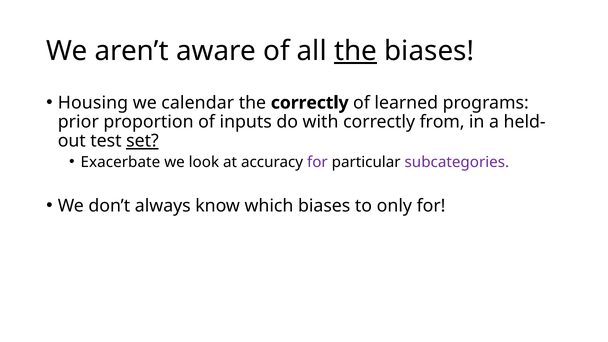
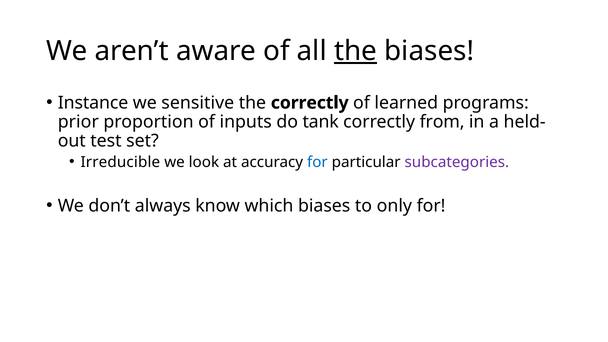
Housing: Housing -> Instance
calendar: calendar -> sensitive
with: with -> tank
set underline: present -> none
Exacerbate: Exacerbate -> Irreducible
for at (317, 162) colour: purple -> blue
